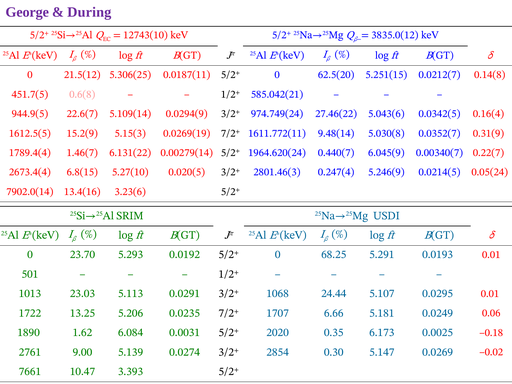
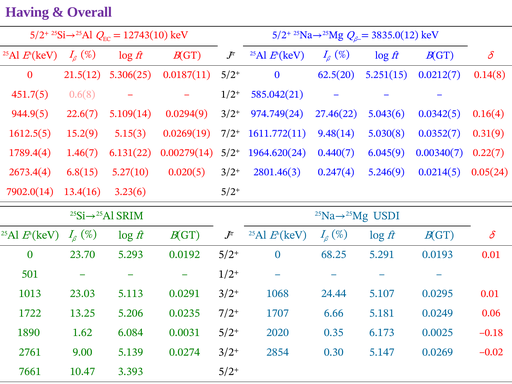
George: George -> Having
During: During -> Overall
